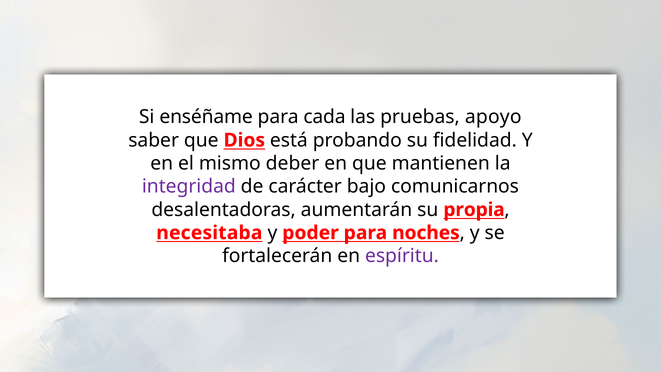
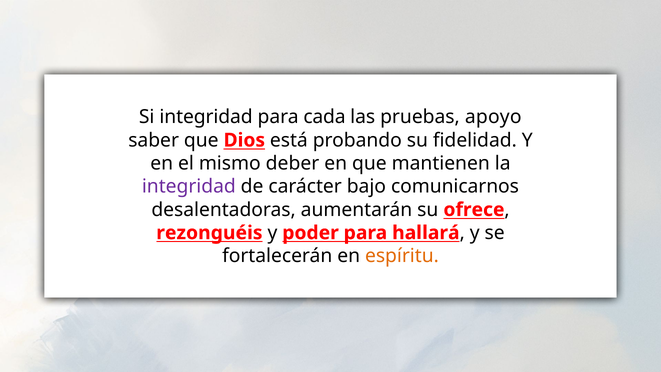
Si enséñame: enséñame -> integridad
propia: propia -> ofrece
necesitaba: necesitaba -> rezonguéis
noches: noches -> hallará
espíritu colour: purple -> orange
